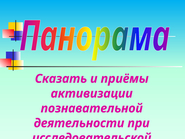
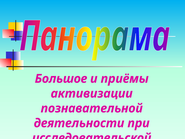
Сказать: Сказать -> Большое
